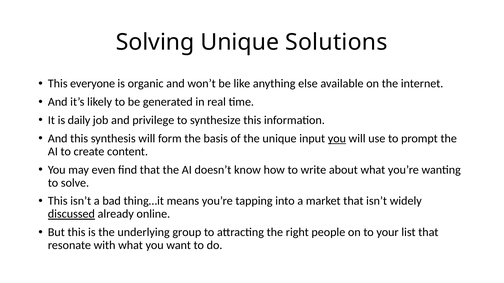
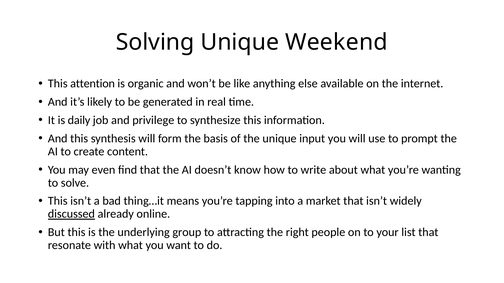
Solutions: Solutions -> Weekend
everyone: everyone -> attention
you at (337, 139) underline: present -> none
